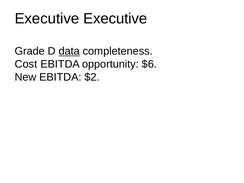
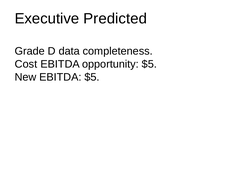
Executive Executive: Executive -> Predicted
data underline: present -> none
opportunity $6: $6 -> $5
EBITDA $2: $2 -> $5
